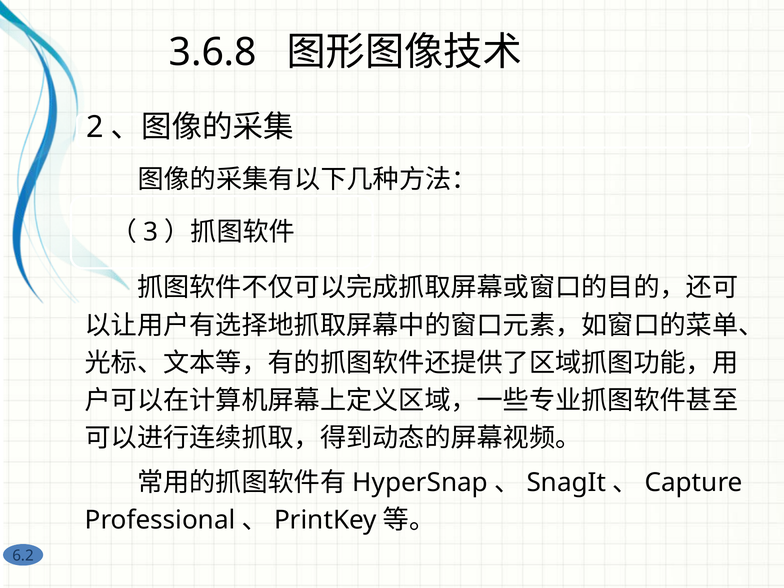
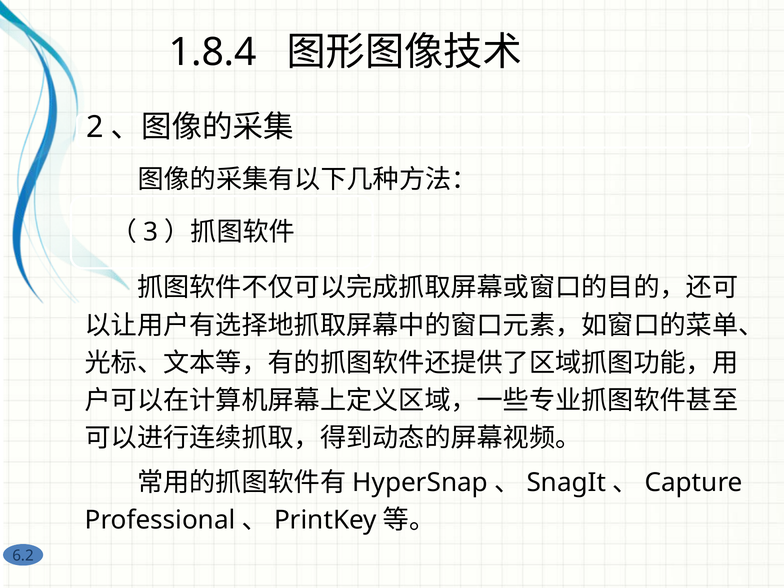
3.6.8: 3.6.8 -> 1.8.4
